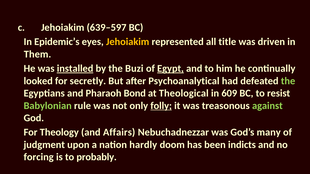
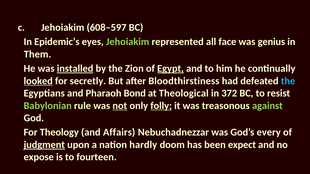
639–597: 639–597 -> 608–597
Jehoiakim at (128, 42) colour: yellow -> light green
title: title -> face
driven: driven -> genius
Buzi: Buzi -> Zion
looked underline: none -> present
Psychoanalytical: Psychoanalytical -> Bloodthirstiness
the at (288, 81) colour: light green -> light blue
609: 609 -> 372
not underline: none -> present
many: many -> every
judgment underline: none -> present
indicts: indicts -> expect
forcing: forcing -> expose
probably: probably -> fourteen
